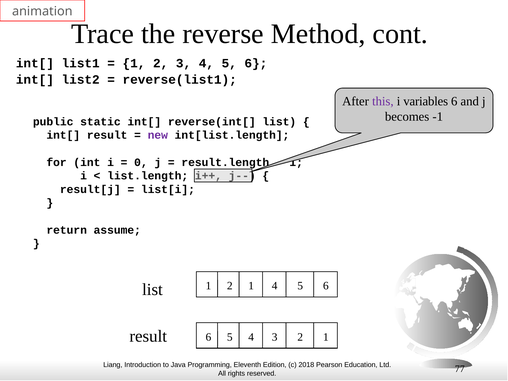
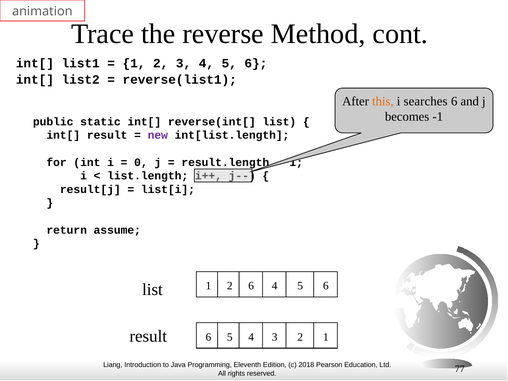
this colour: purple -> orange
variables: variables -> searches
1 2 1: 1 -> 6
